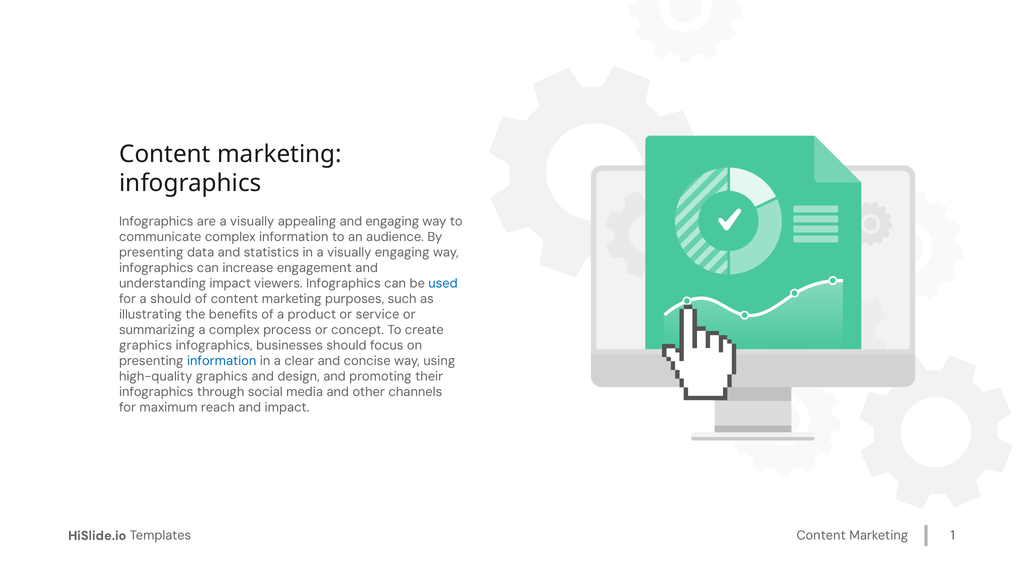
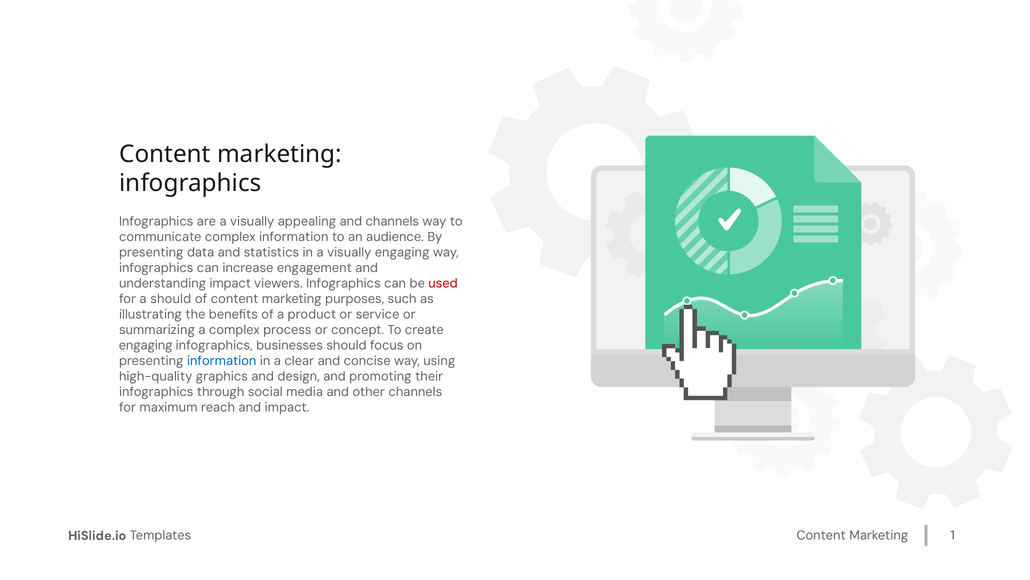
and engaging: engaging -> channels
used colour: blue -> red
graphics at (146, 345): graphics -> engaging
